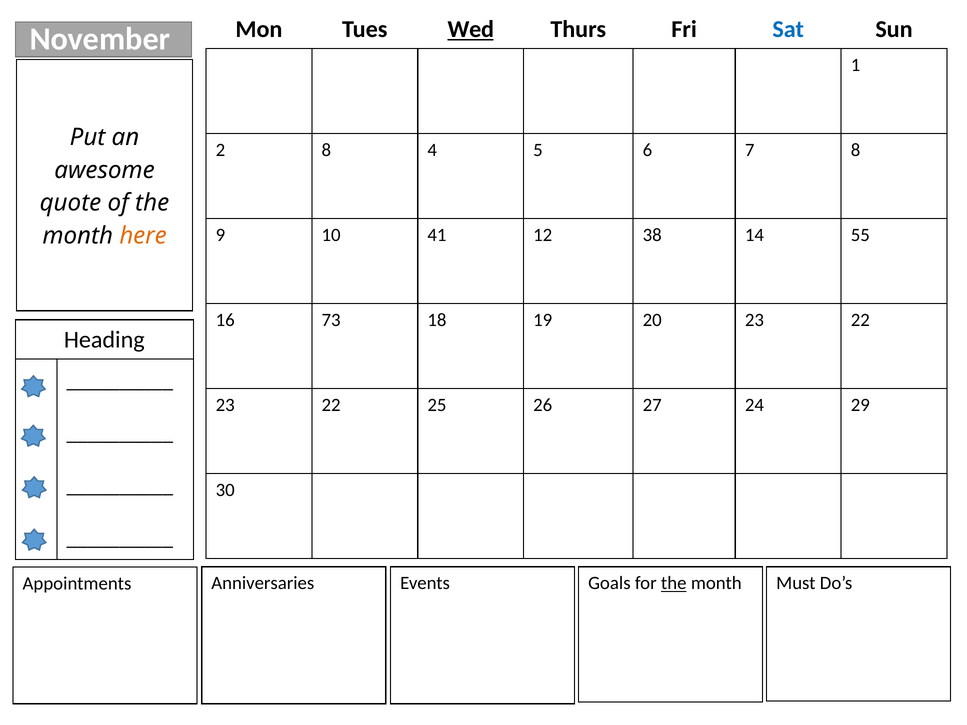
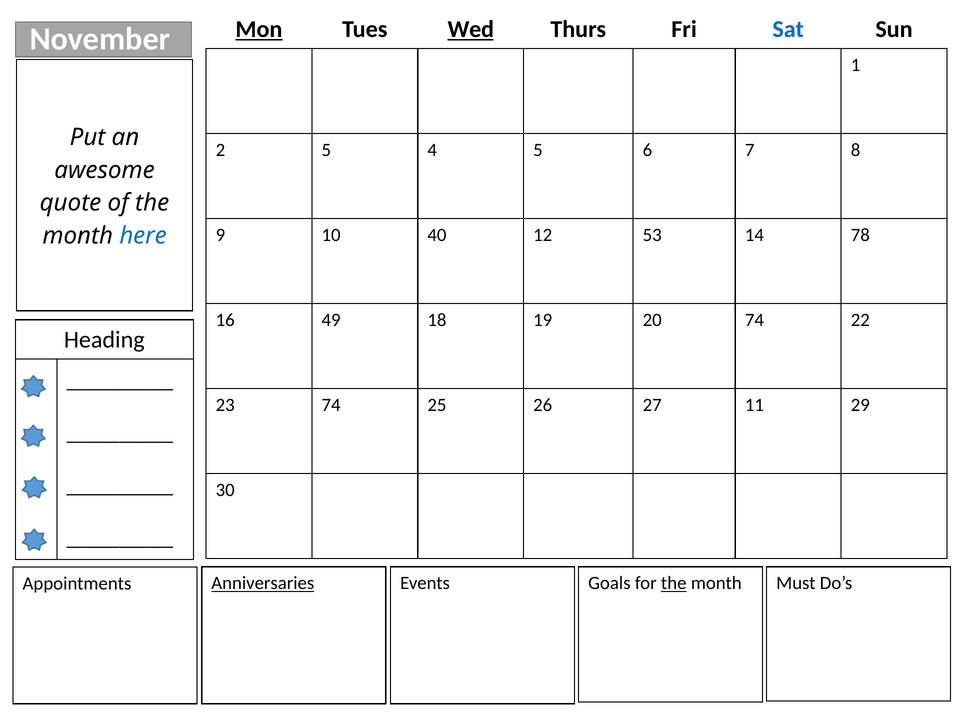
Mon underline: none -> present
2 8: 8 -> 5
41: 41 -> 40
38: 38 -> 53
55: 55 -> 78
here colour: orange -> blue
73: 73 -> 49
20 23: 23 -> 74
22 at (331, 405): 22 -> 74
24: 24 -> 11
Anniversaries underline: none -> present
